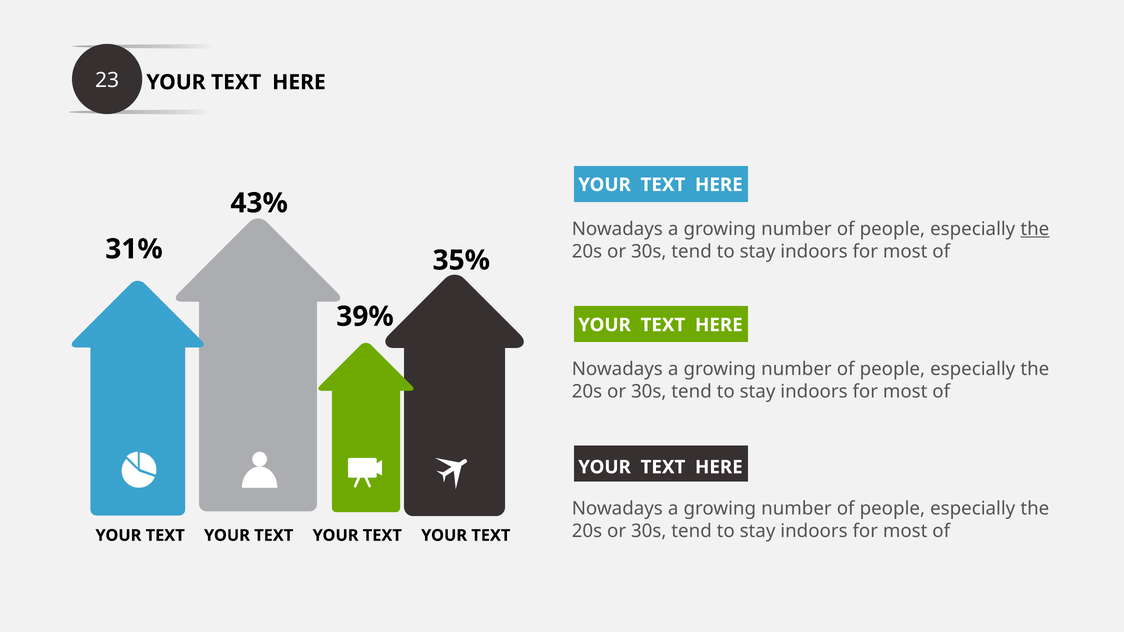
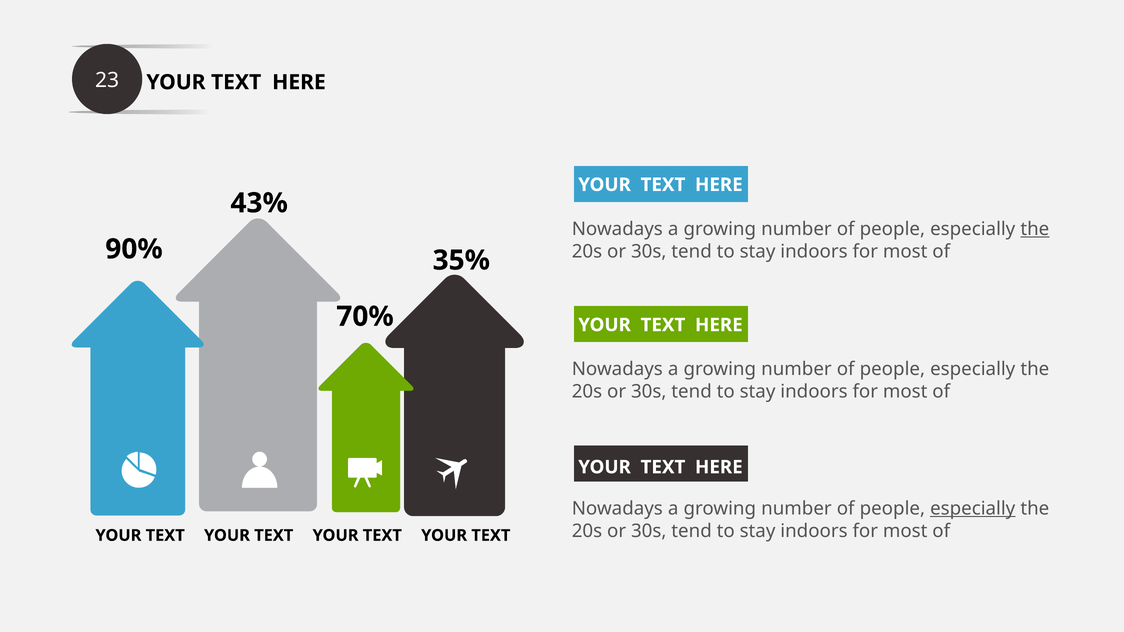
31%: 31% -> 90%
39%: 39% -> 70%
especially at (973, 509) underline: none -> present
